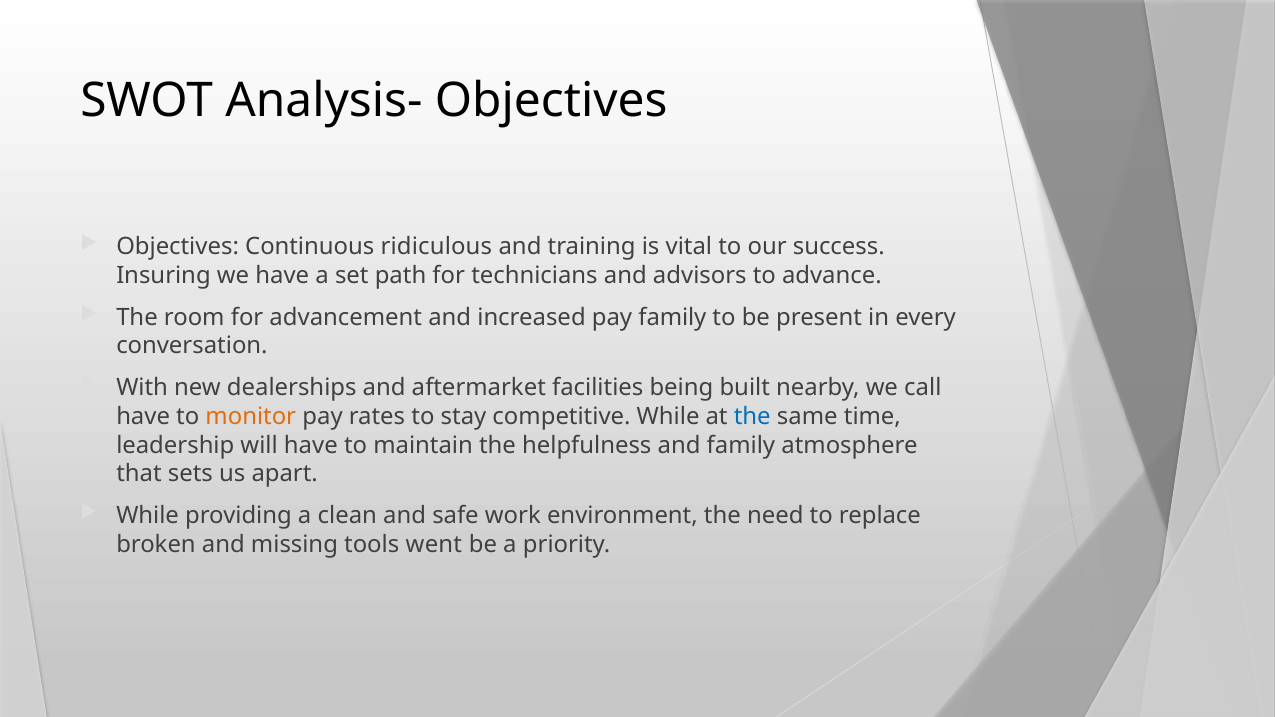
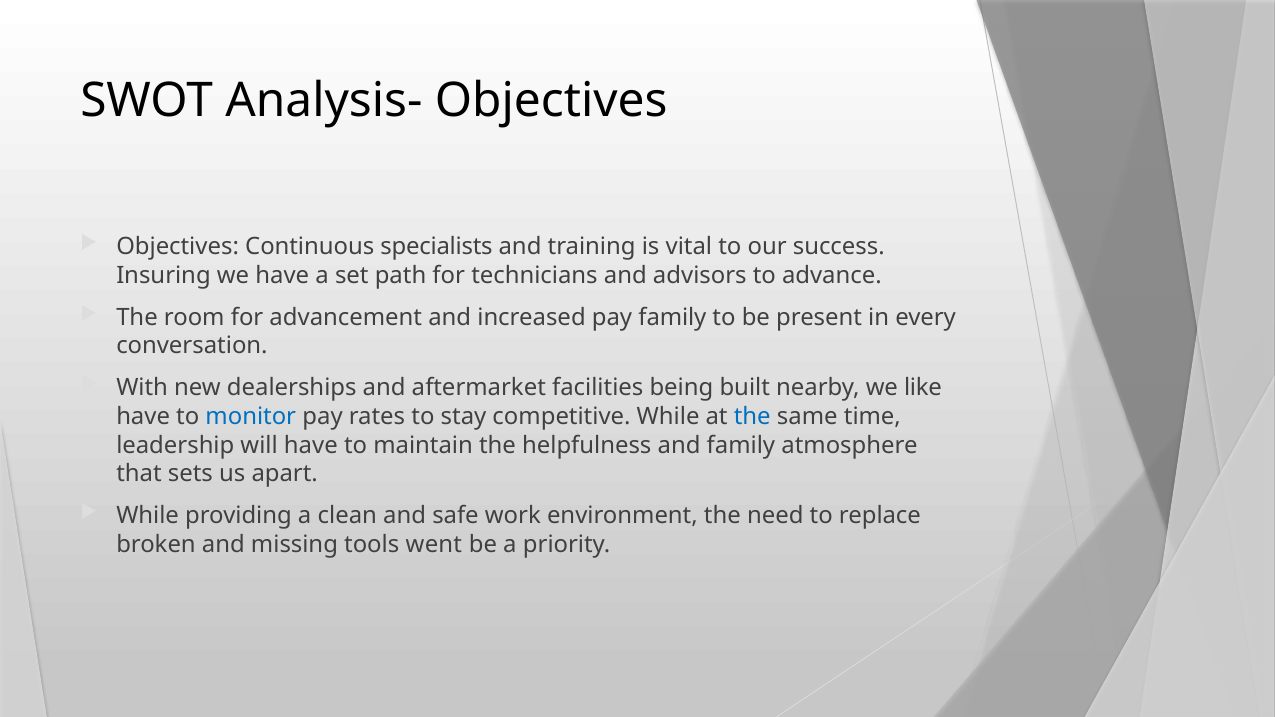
ridiculous: ridiculous -> specialists
call: call -> like
monitor colour: orange -> blue
